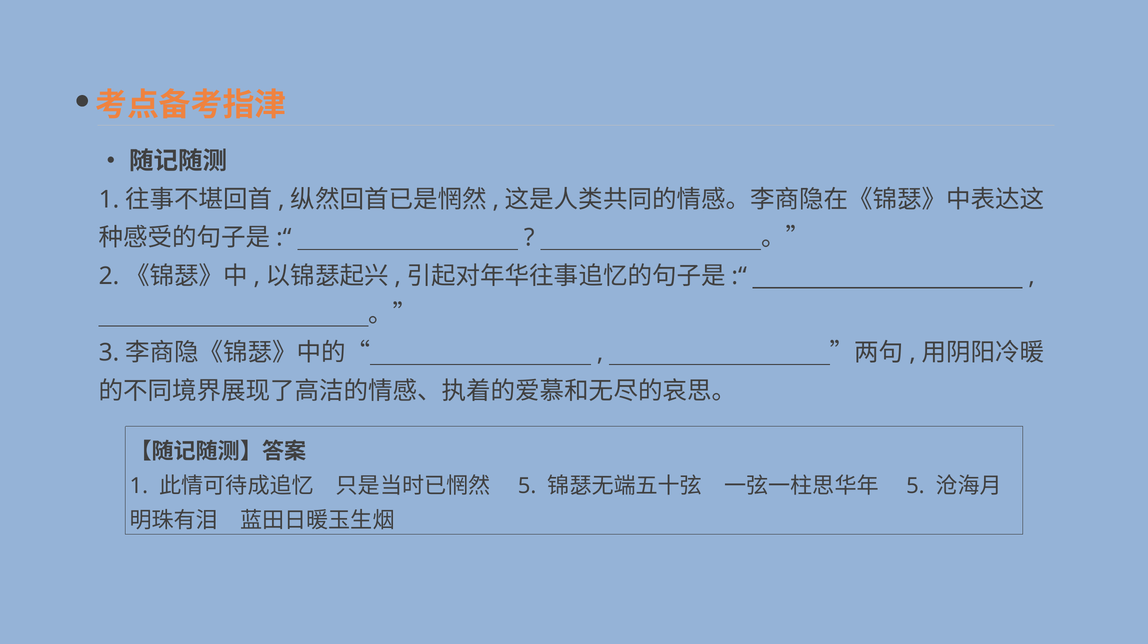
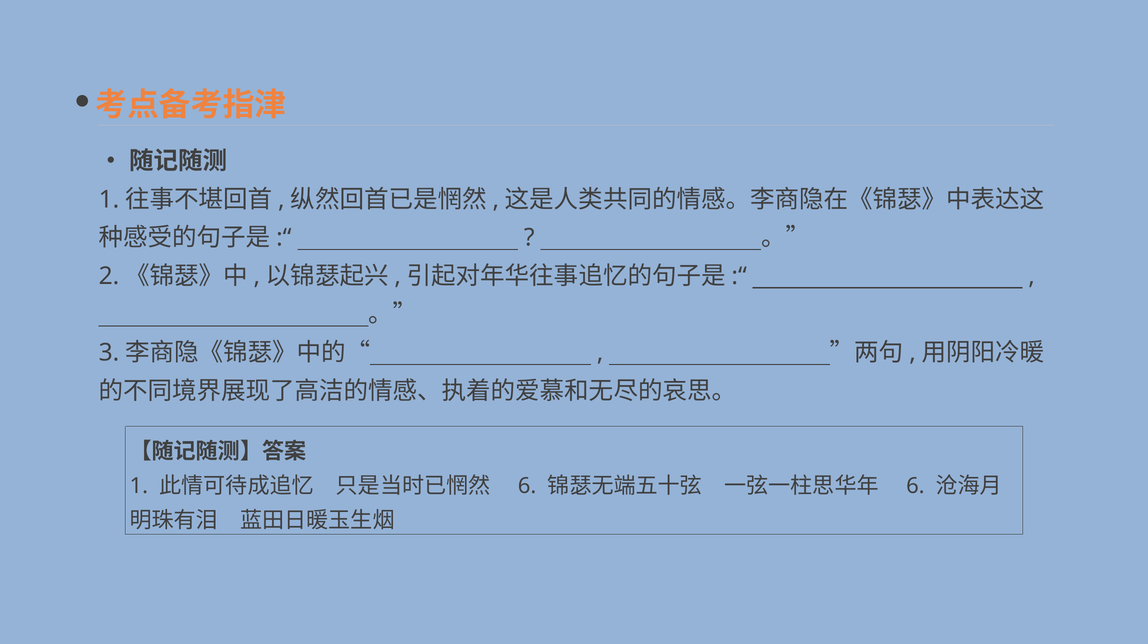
5 at (527, 486): 5 -> 6
5 at (915, 486): 5 -> 6
